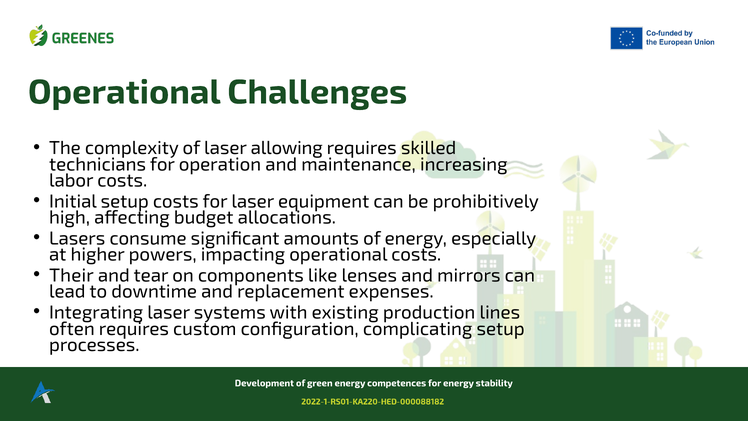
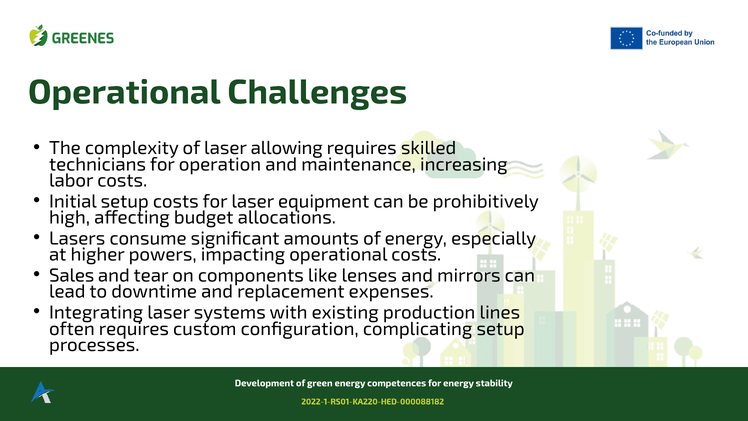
Their: Their -> Sales
